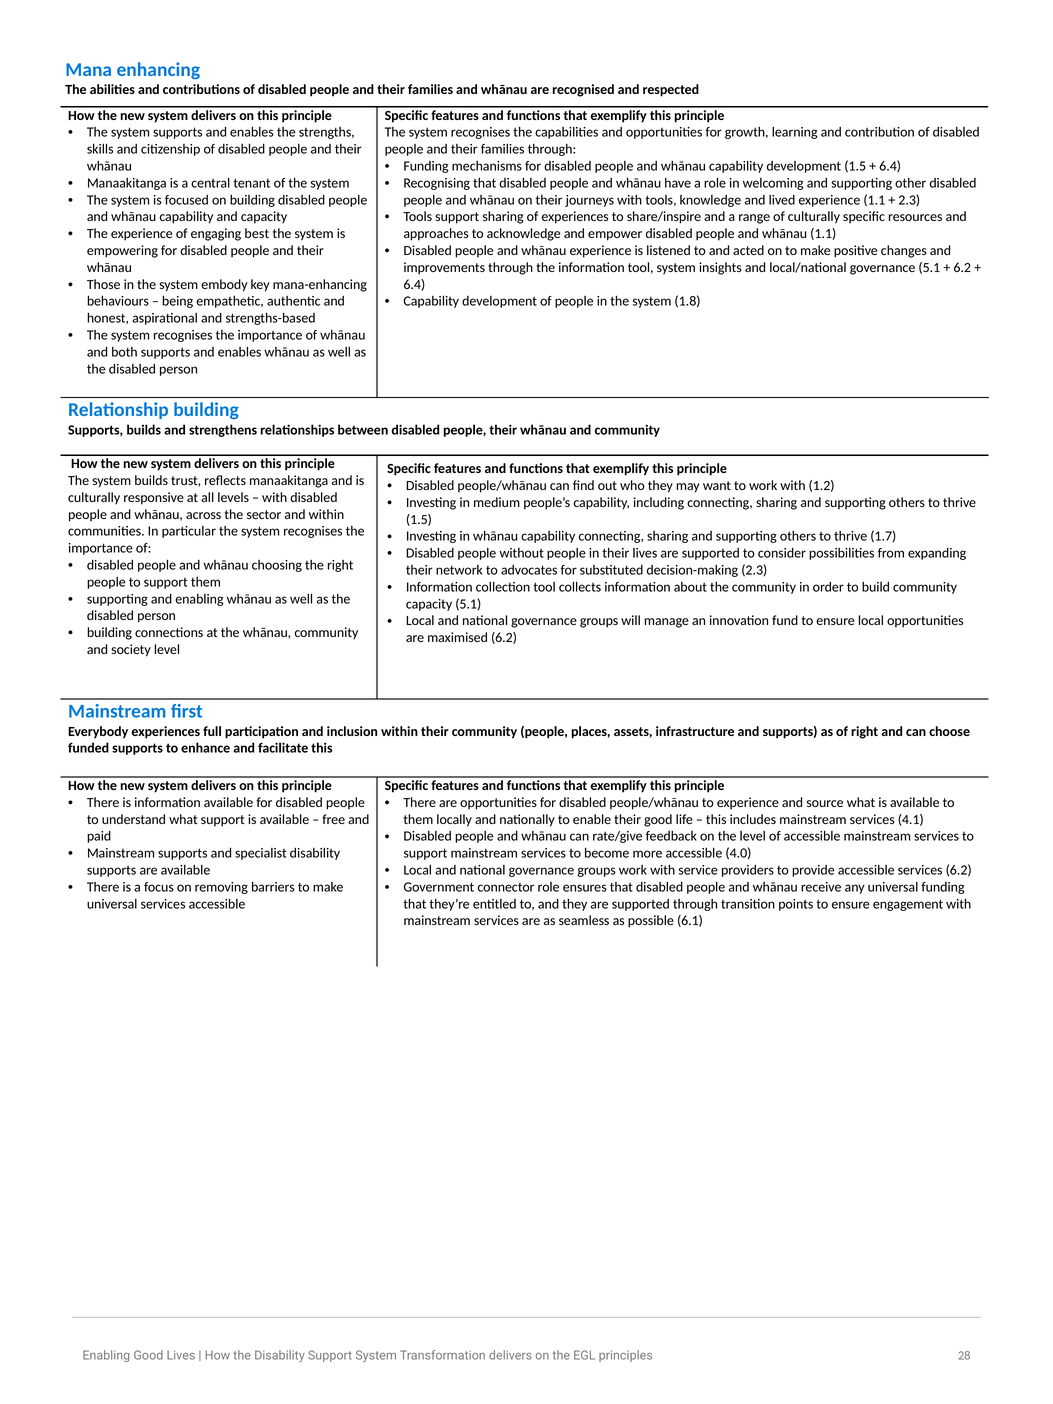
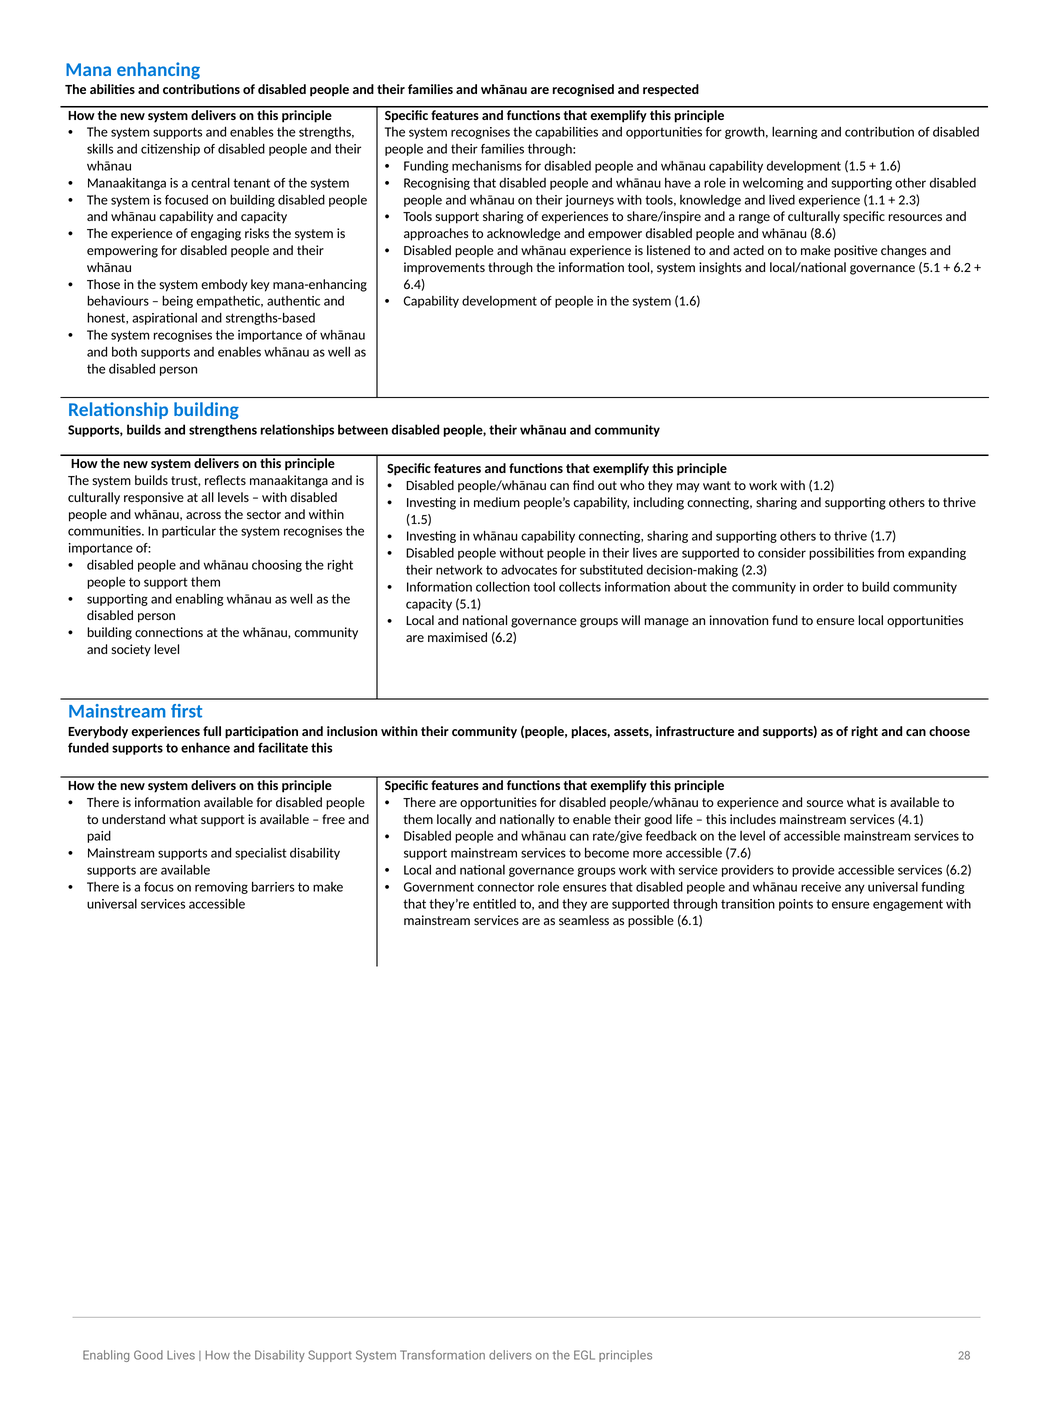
6.4 at (890, 166): 6.4 -> 1.6
best: best -> risks
whānau 1.1: 1.1 -> 8.6
system 1.8: 1.8 -> 1.6
4.0: 4.0 -> 7.6
